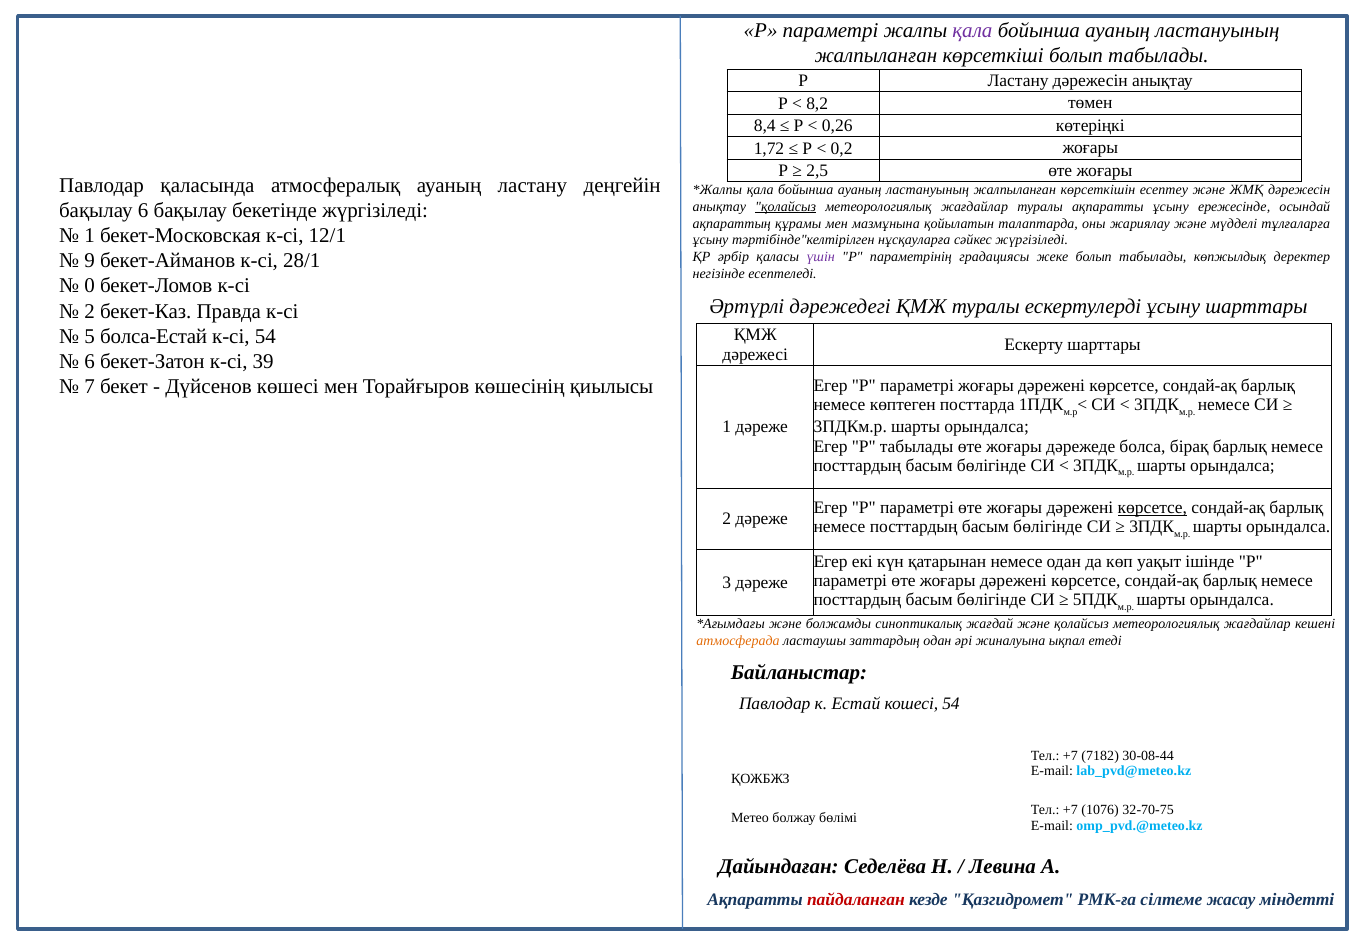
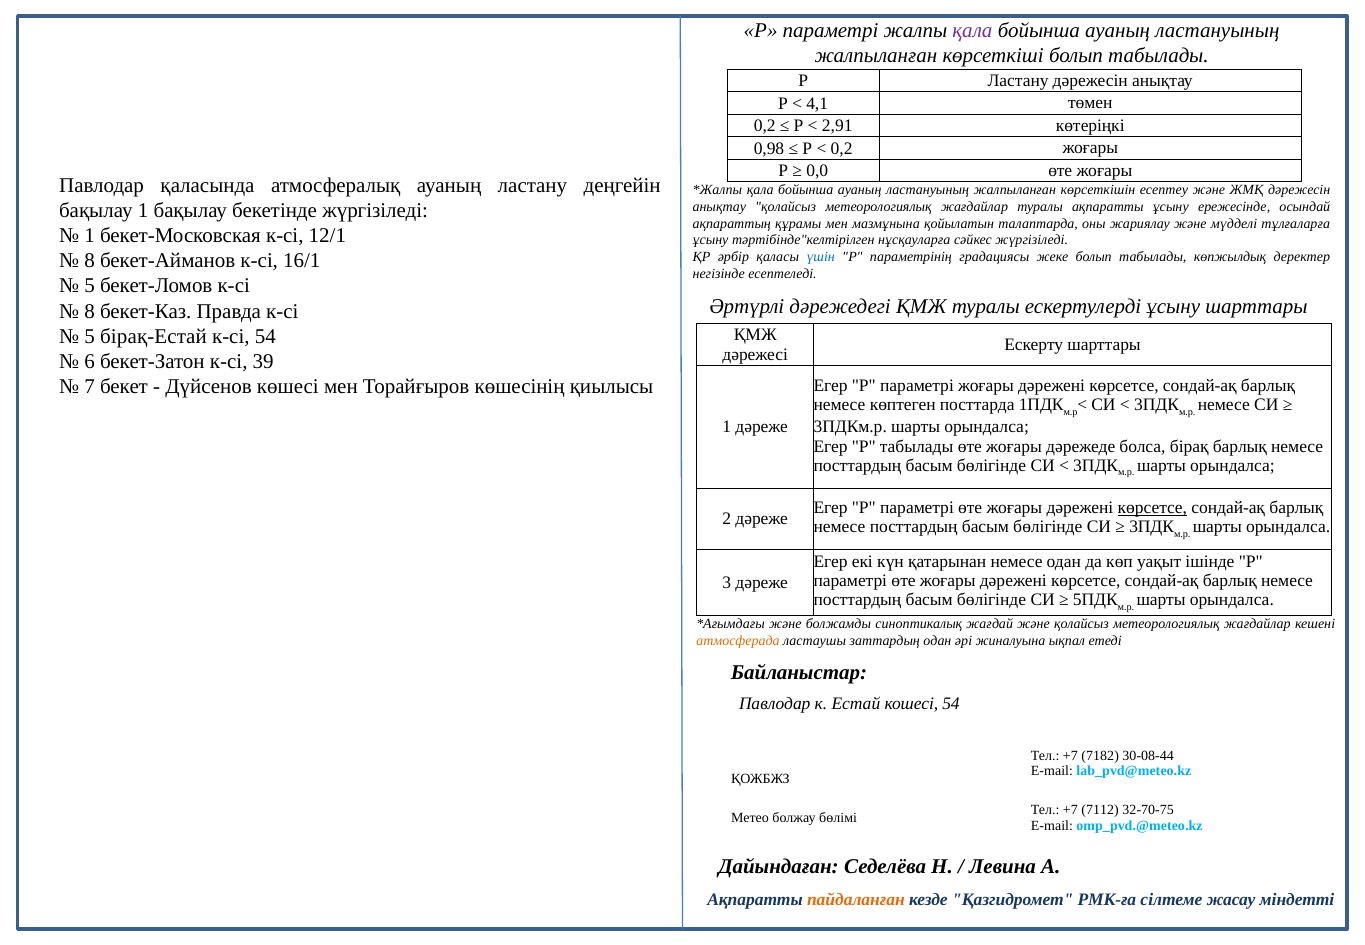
8,2: 8,2 -> 4,1
8,4 at (765, 126): 8,4 -> 0,2
0,26: 0,26 -> 2,91
1,72: 1,72 -> 0,98
2,5: 2,5 -> 0,0
қолайсыз at (786, 207) underline: present -> none
бақылау 6: 6 -> 1
үшін colour: purple -> blue
9 at (90, 261): 9 -> 8
28/1: 28/1 -> 16/1
0 at (90, 286): 0 -> 5
2 at (90, 311): 2 -> 8
болса-Естай: болса-Естай -> бірақ-Естай
1076: 1076 -> 7112
пайдаланған colour: red -> orange
